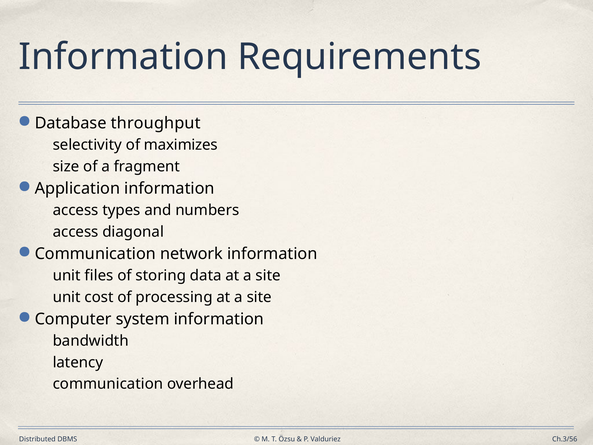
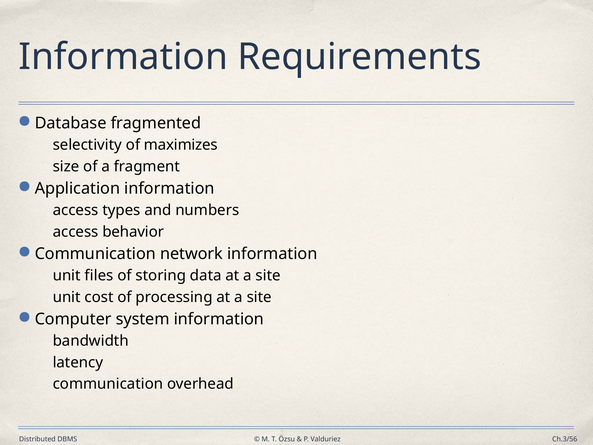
throughput: throughput -> fragmented
diagonal: diagonal -> behavior
